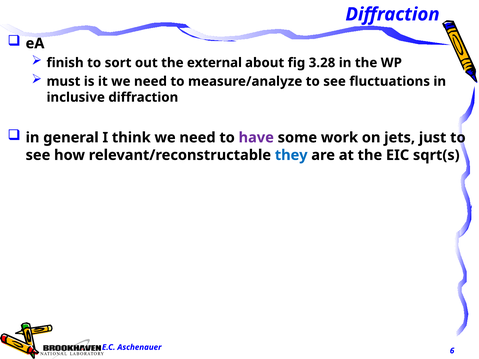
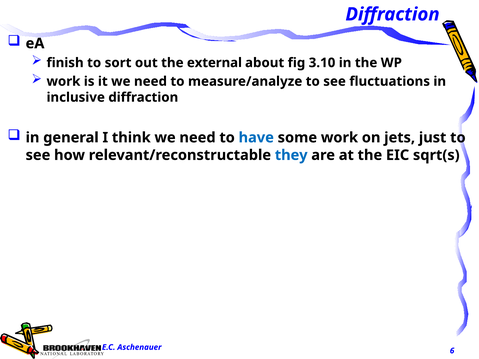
3.28: 3.28 -> 3.10
must at (63, 81): must -> work
have colour: purple -> blue
